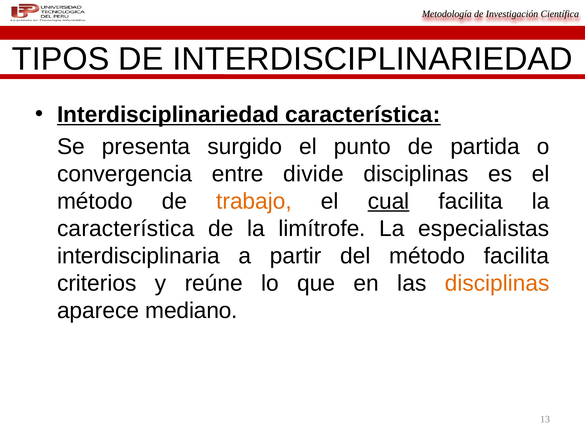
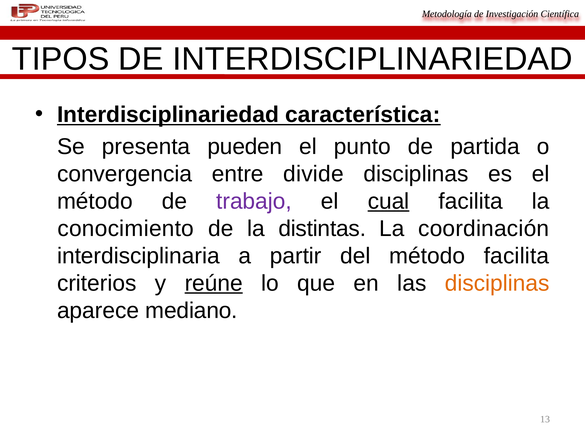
surgido: surgido -> pueden
trabajo colour: orange -> purple
característica at (126, 228): característica -> conocimiento
limítrofe: limítrofe -> distintas
especialistas: especialistas -> coordinación
reúne underline: none -> present
